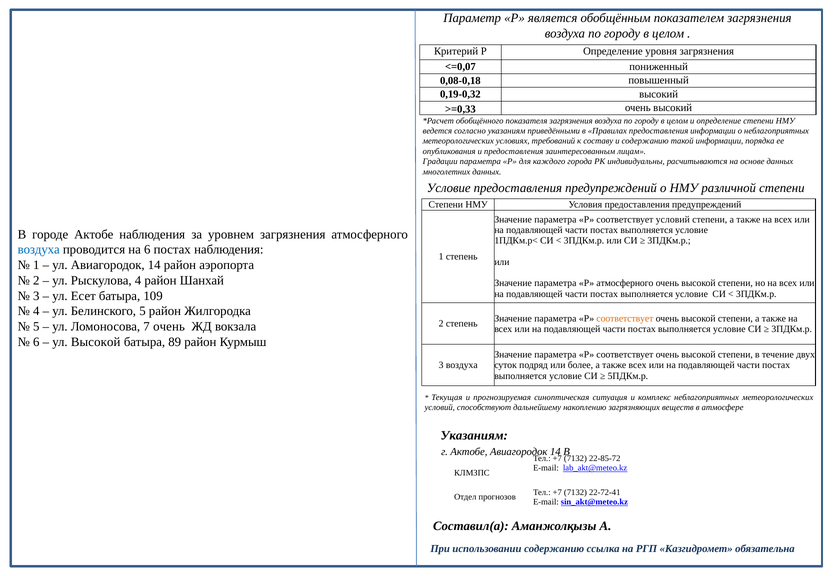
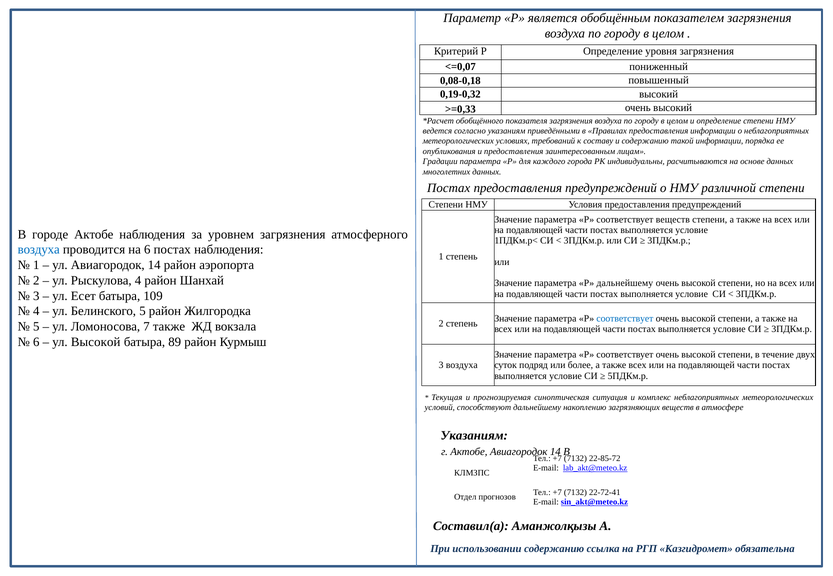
Условие at (449, 188): Условие -> Постах
соответствует условий: условий -> веществ
Р атмосферного: атмосферного -> дальнейшему
соответствует at (625, 319) colour: orange -> blue
7 очень: очень -> также
